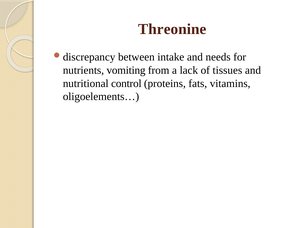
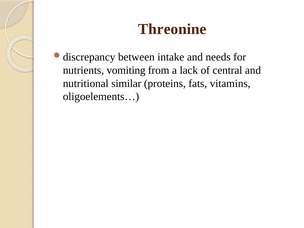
tissues: tissues -> central
control: control -> similar
